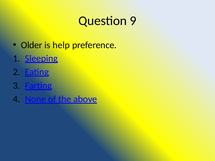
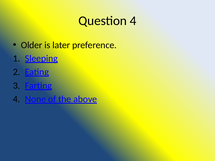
Question 9: 9 -> 4
help: help -> later
